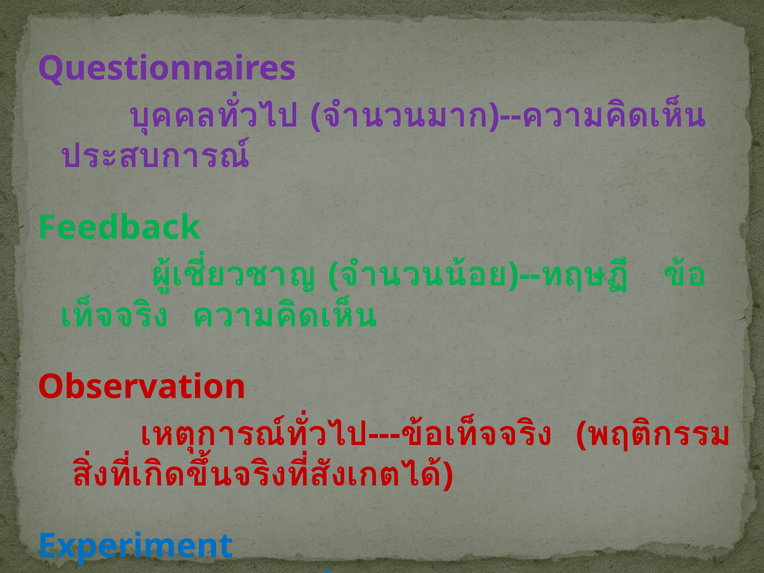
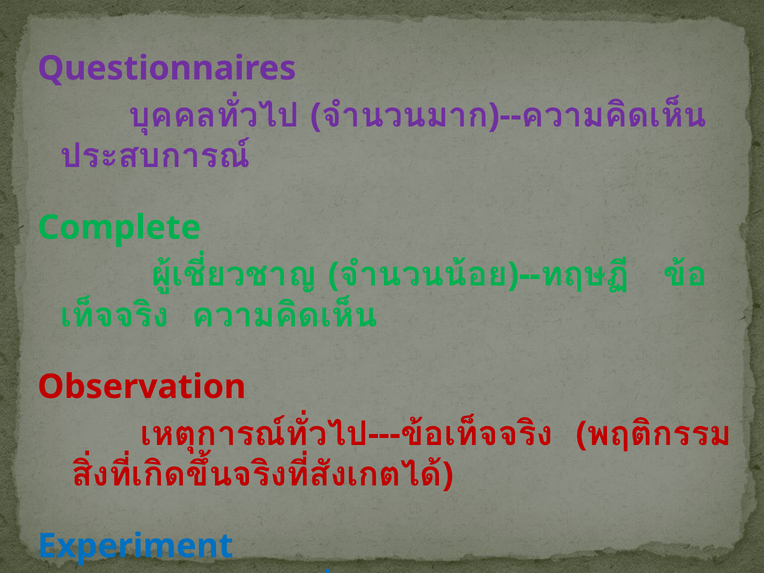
Feedback: Feedback -> Complete
